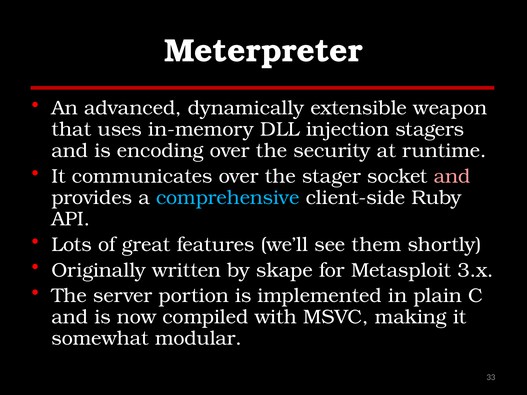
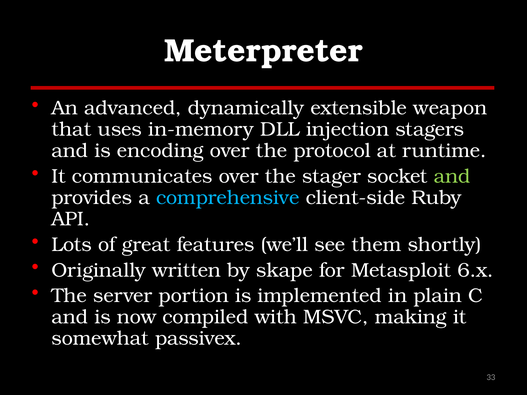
security: security -> protocol
and at (452, 176) colour: pink -> light green
3.x: 3.x -> 6.x
modular: modular -> passivex
